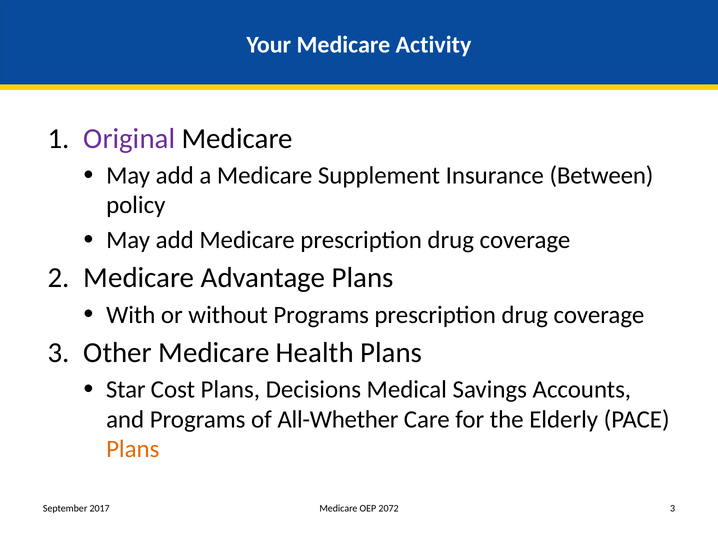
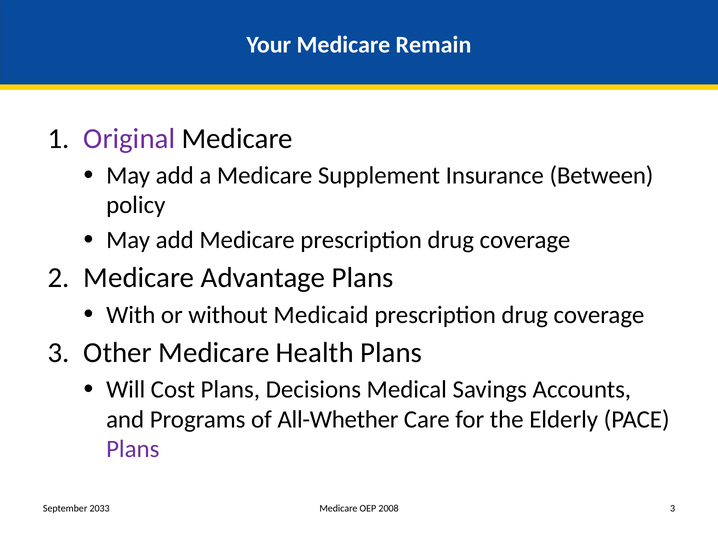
Activity: Activity -> Remain
without Programs: Programs -> Medicaid
Star: Star -> Will
Plans at (133, 449) colour: orange -> purple
2017: 2017 -> 2033
2072: 2072 -> 2008
